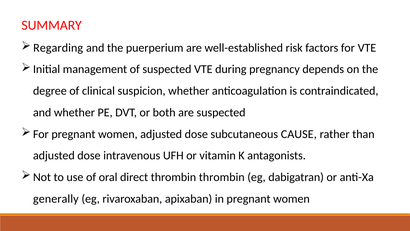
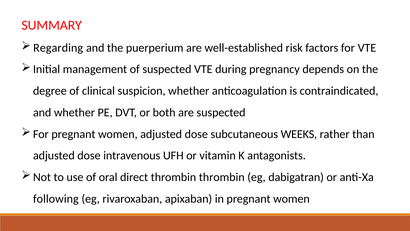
CAUSE: CAUSE -> WEEKS
generally: generally -> following
